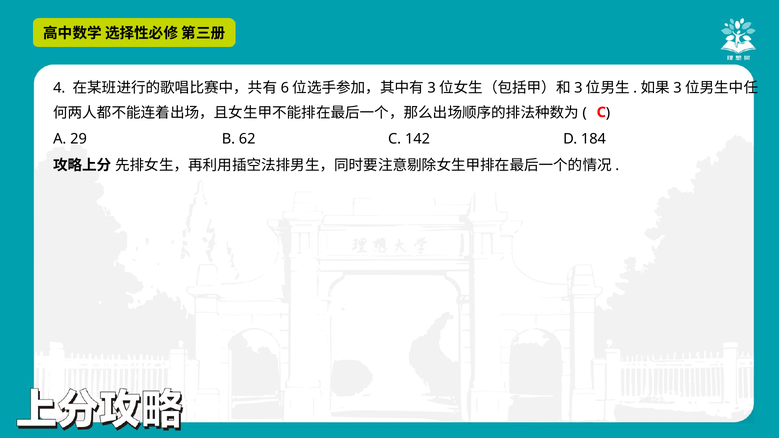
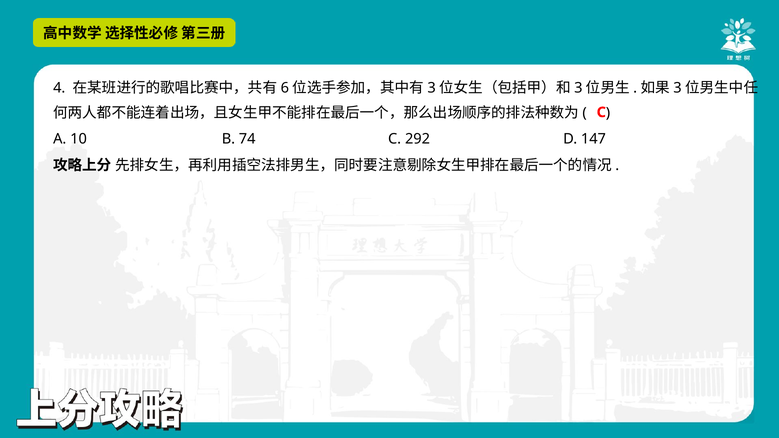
29: 29 -> 10
62: 62 -> 74
142: 142 -> 292
184: 184 -> 147
